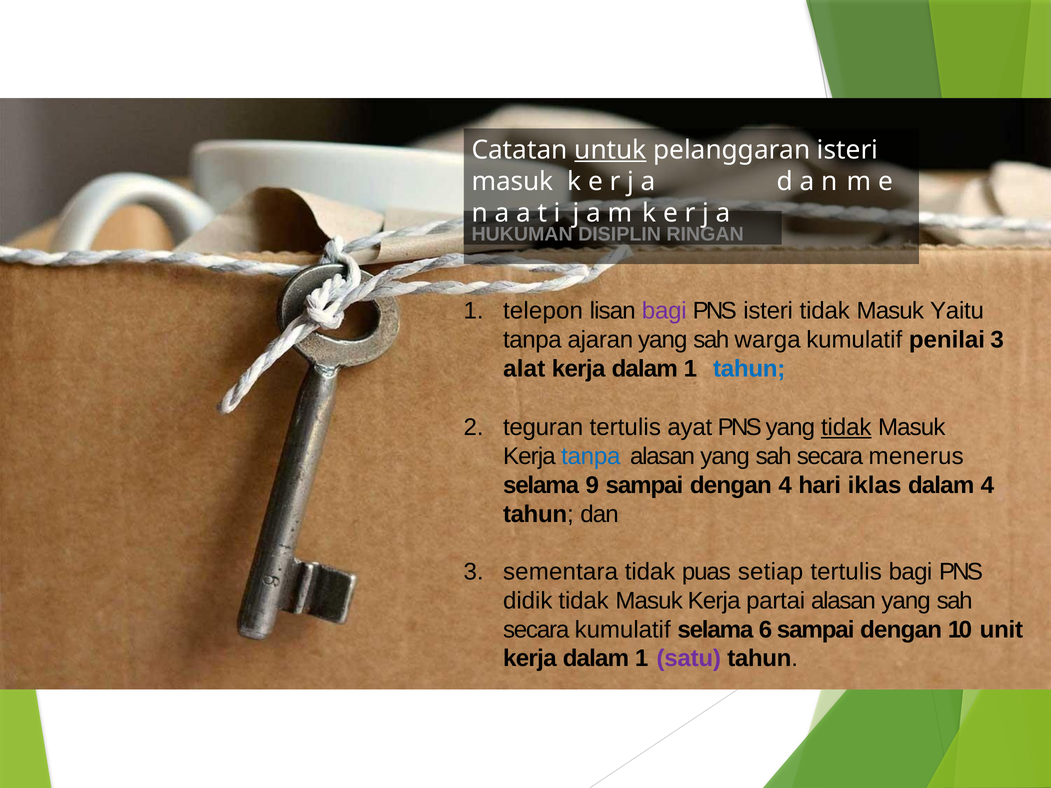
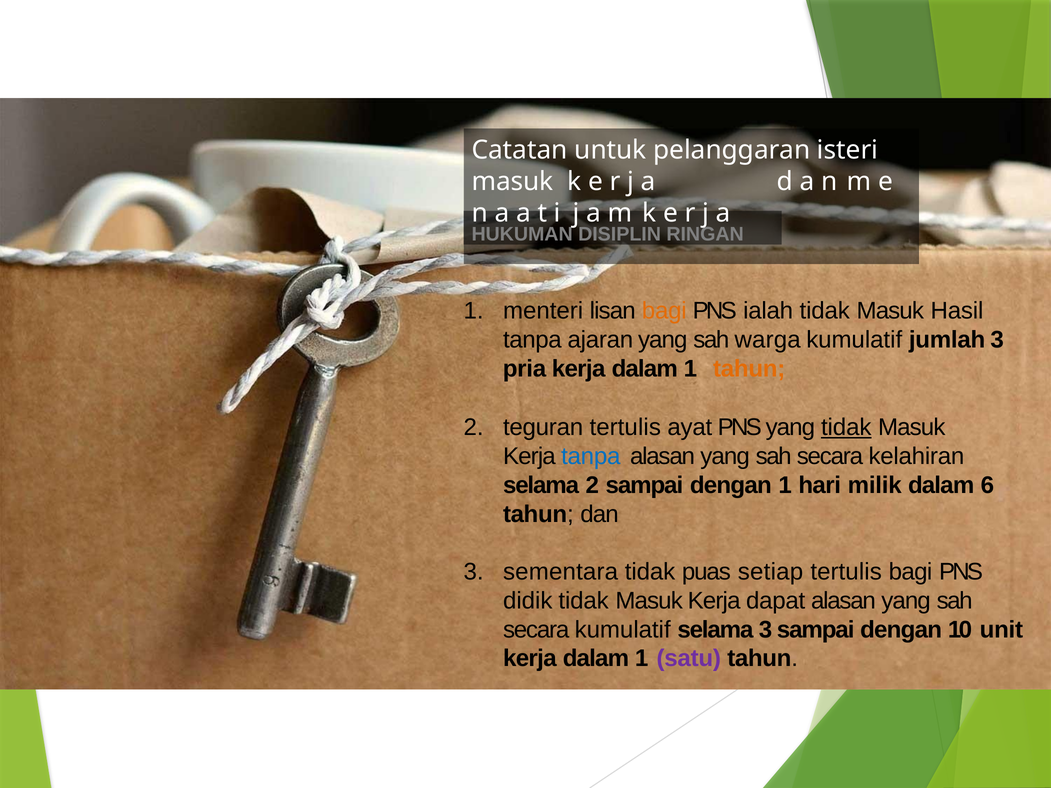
untuk underline: present -> none
telepon: telepon -> menteri
bagi at (664, 311) colour: purple -> orange
PNS isteri: isteri -> ialah
Yaitu: Yaitu -> Hasil
penilai: penilai -> jumlah
alat: alat -> pria
tahun at (749, 369) colour: blue -> orange
menerus: menerus -> kelahiran
selama 9: 9 -> 2
dengan 4: 4 -> 1
iklas: iklas -> milik
dalam 4: 4 -> 6
partai: partai -> dapat
selama 6: 6 -> 3
